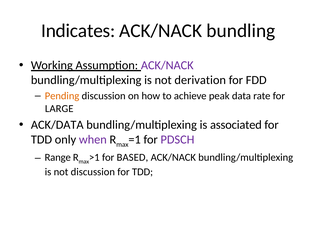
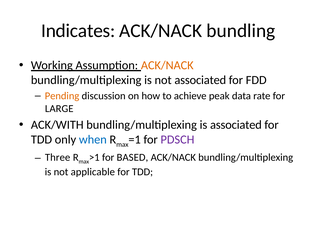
ACK/NACK at (167, 65) colour: purple -> orange
not derivation: derivation -> associated
ACK/DATA: ACK/DATA -> ACK/WITH
when colour: purple -> blue
Range: Range -> Three
not discussion: discussion -> applicable
